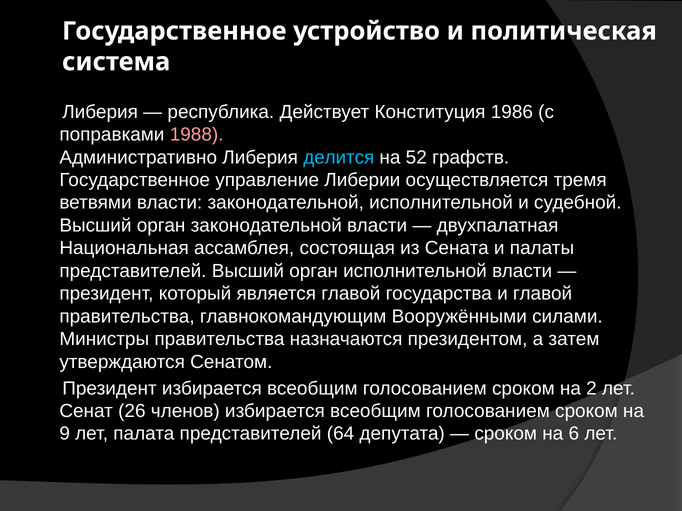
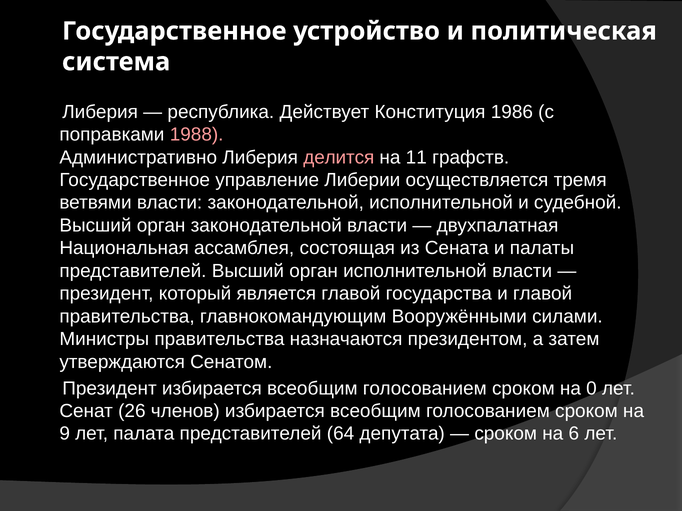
делится colour: light blue -> pink
52: 52 -> 11
2: 2 -> 0
